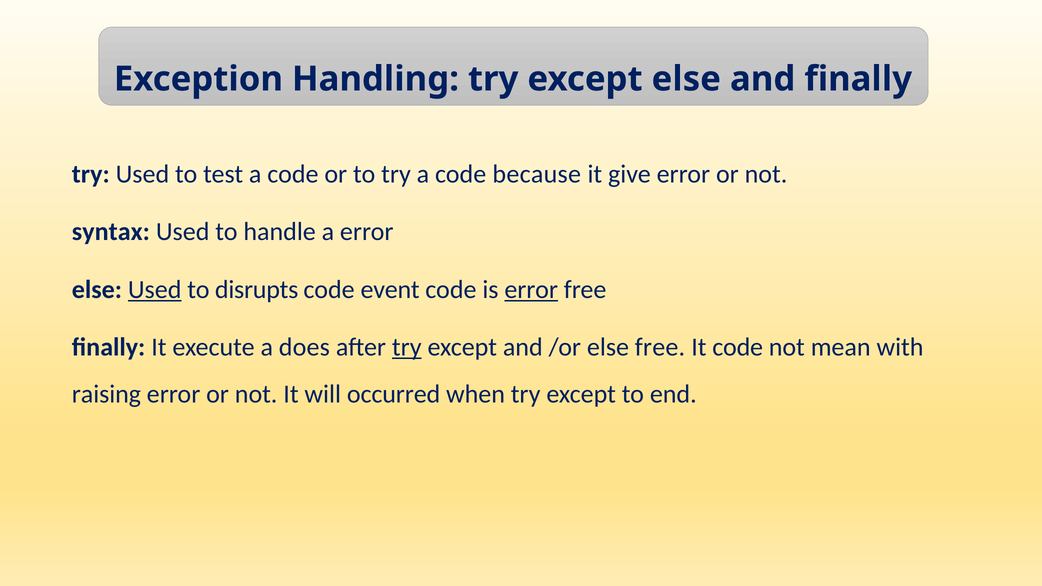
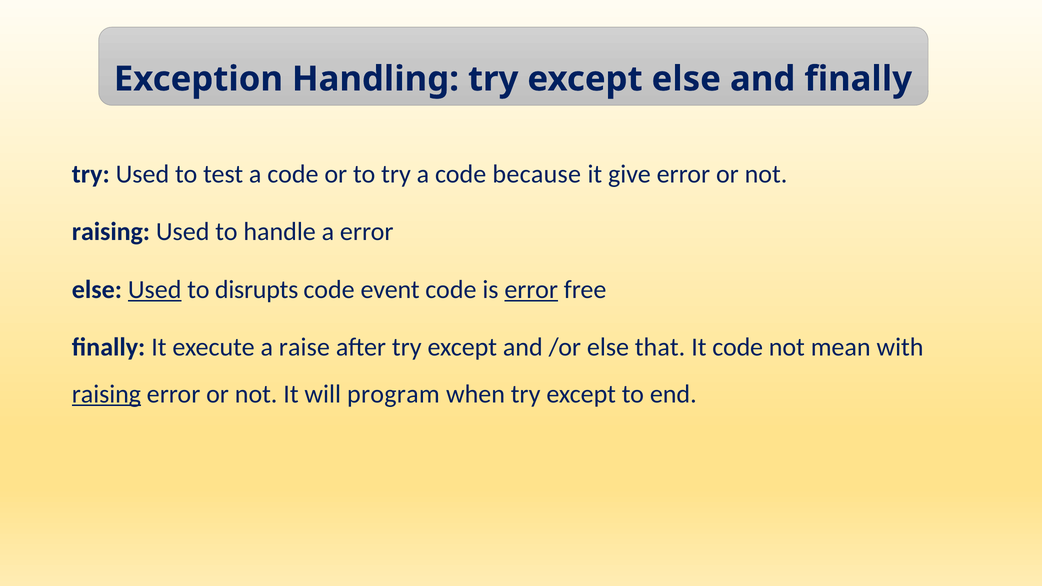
syntax at (111, 232): syntax -> raising
does: does -> raise
try at (407, 347) underline: present -> none
else free: free -> that
raising at (106, 394) underline: none -> present
occurred: occurred -> program
